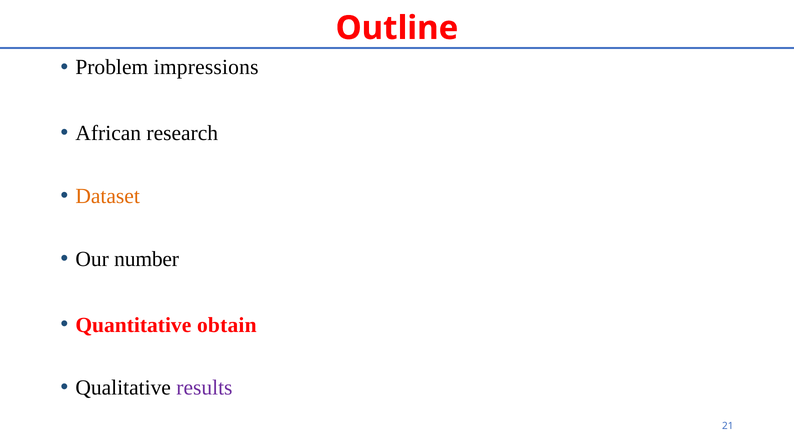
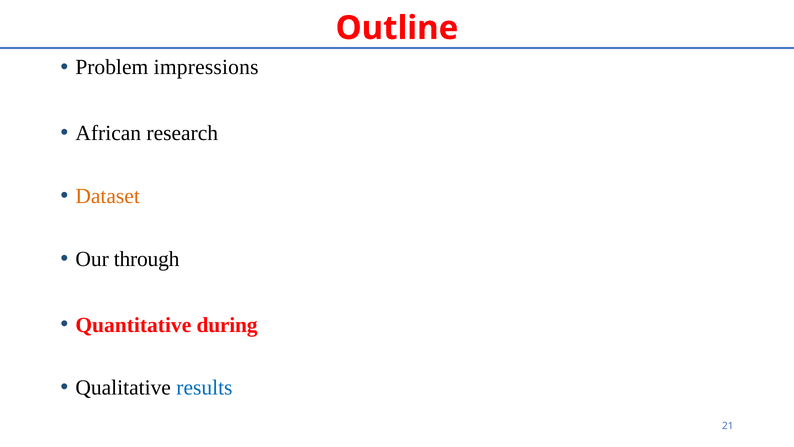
number: number -> through
obtain: obtain -> during
results colour: purple -> blue
